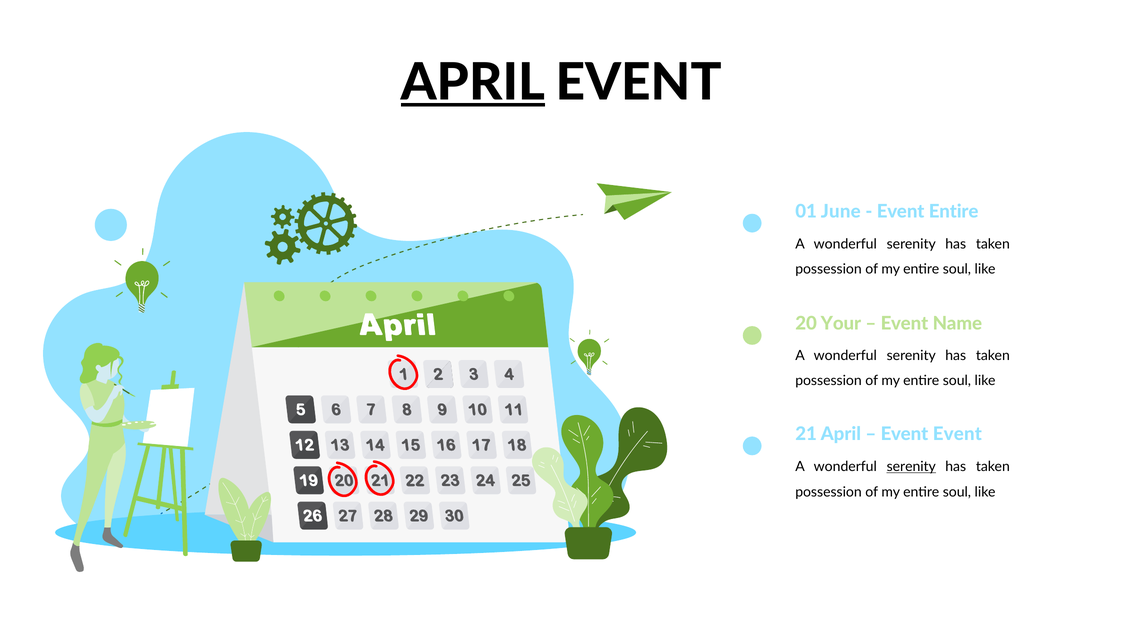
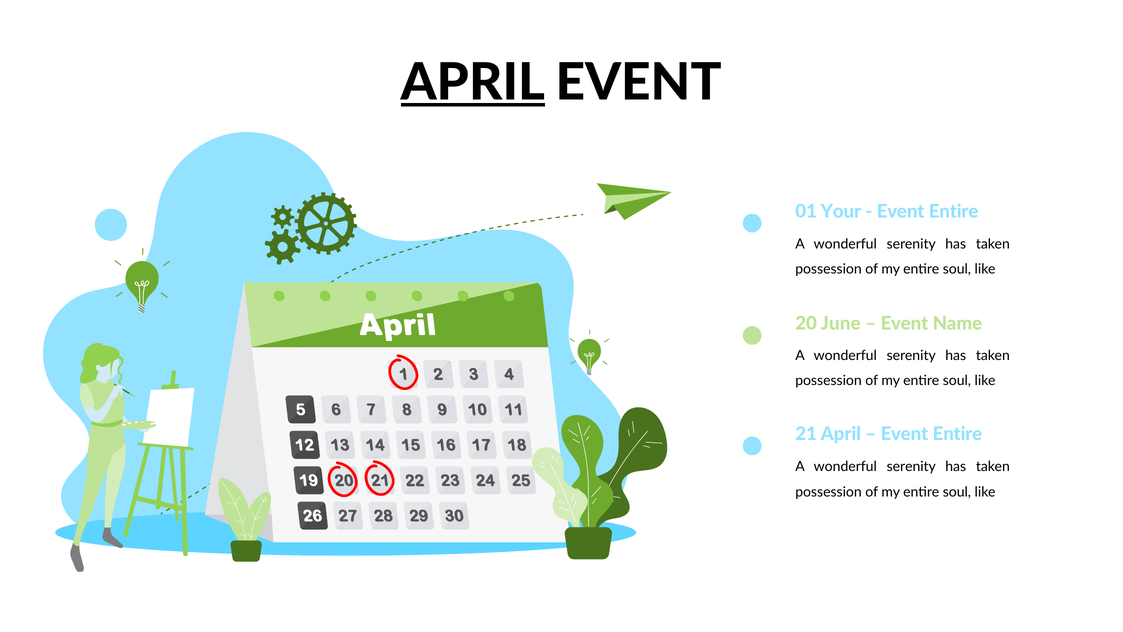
June: June -> Your
Your: Your -> June
Event at (957, 434): Event -> Entire
serenity at (911, 466) underline: present -> none
